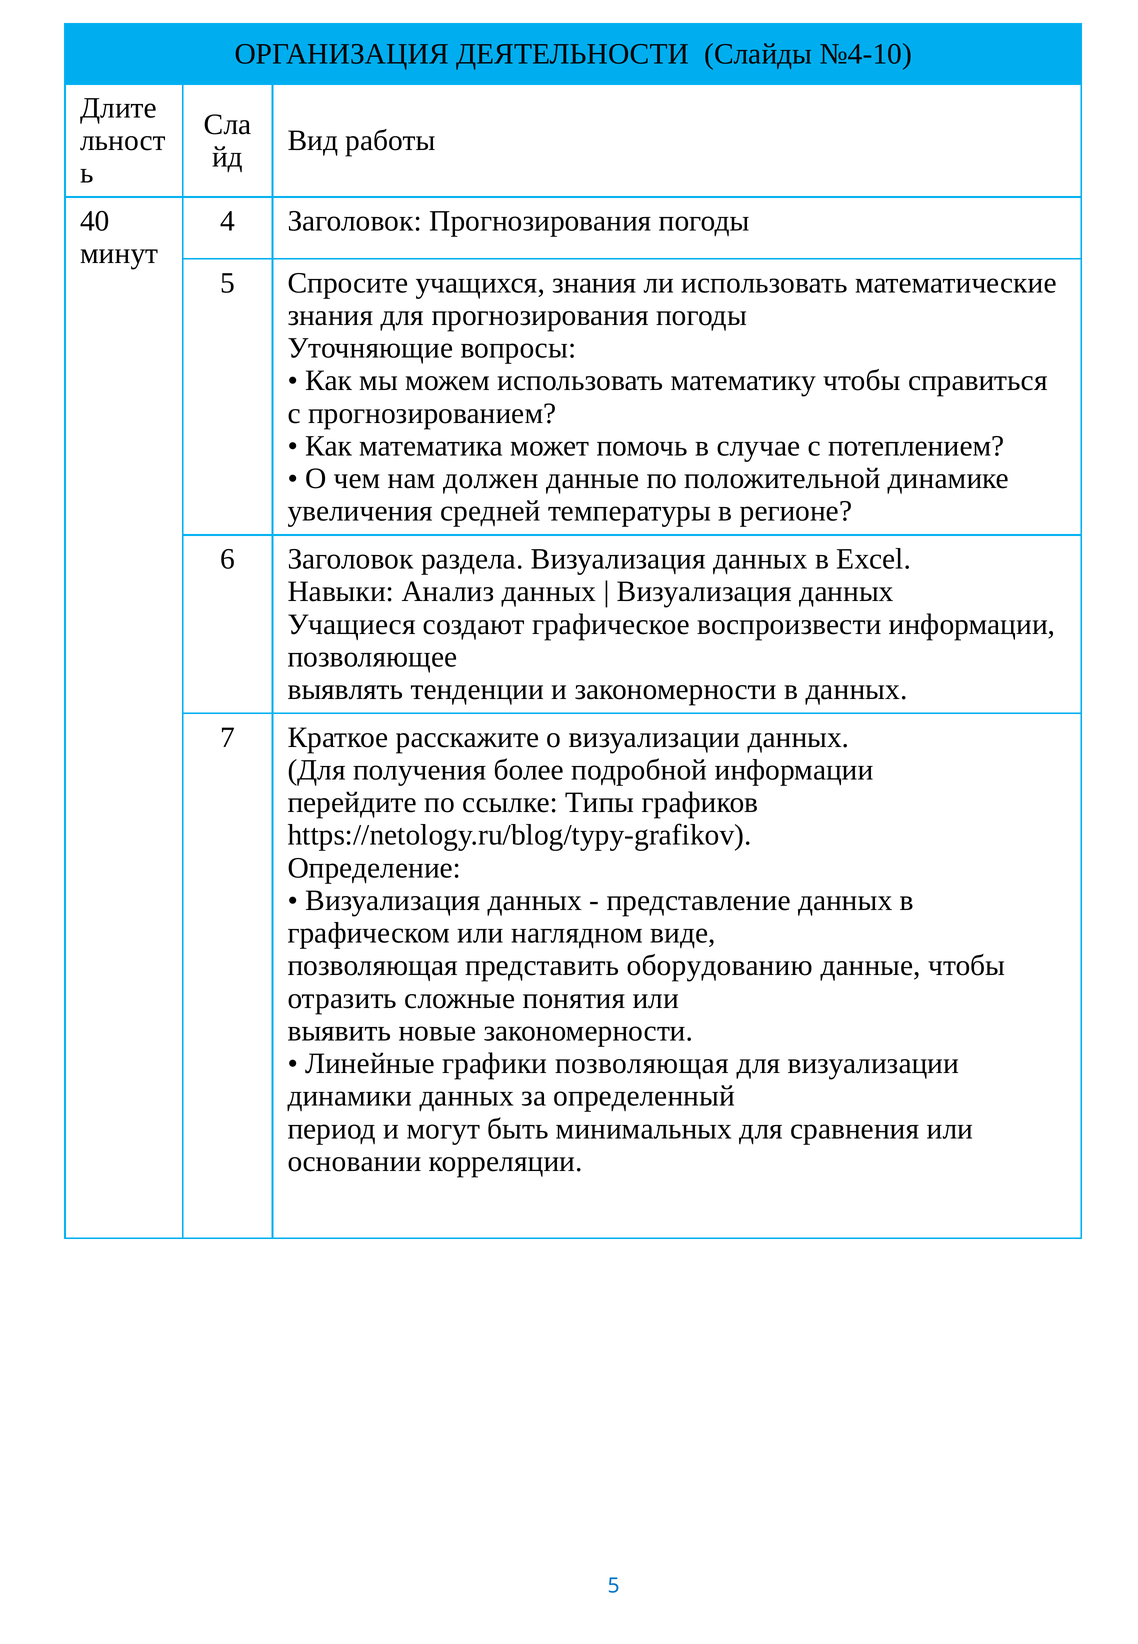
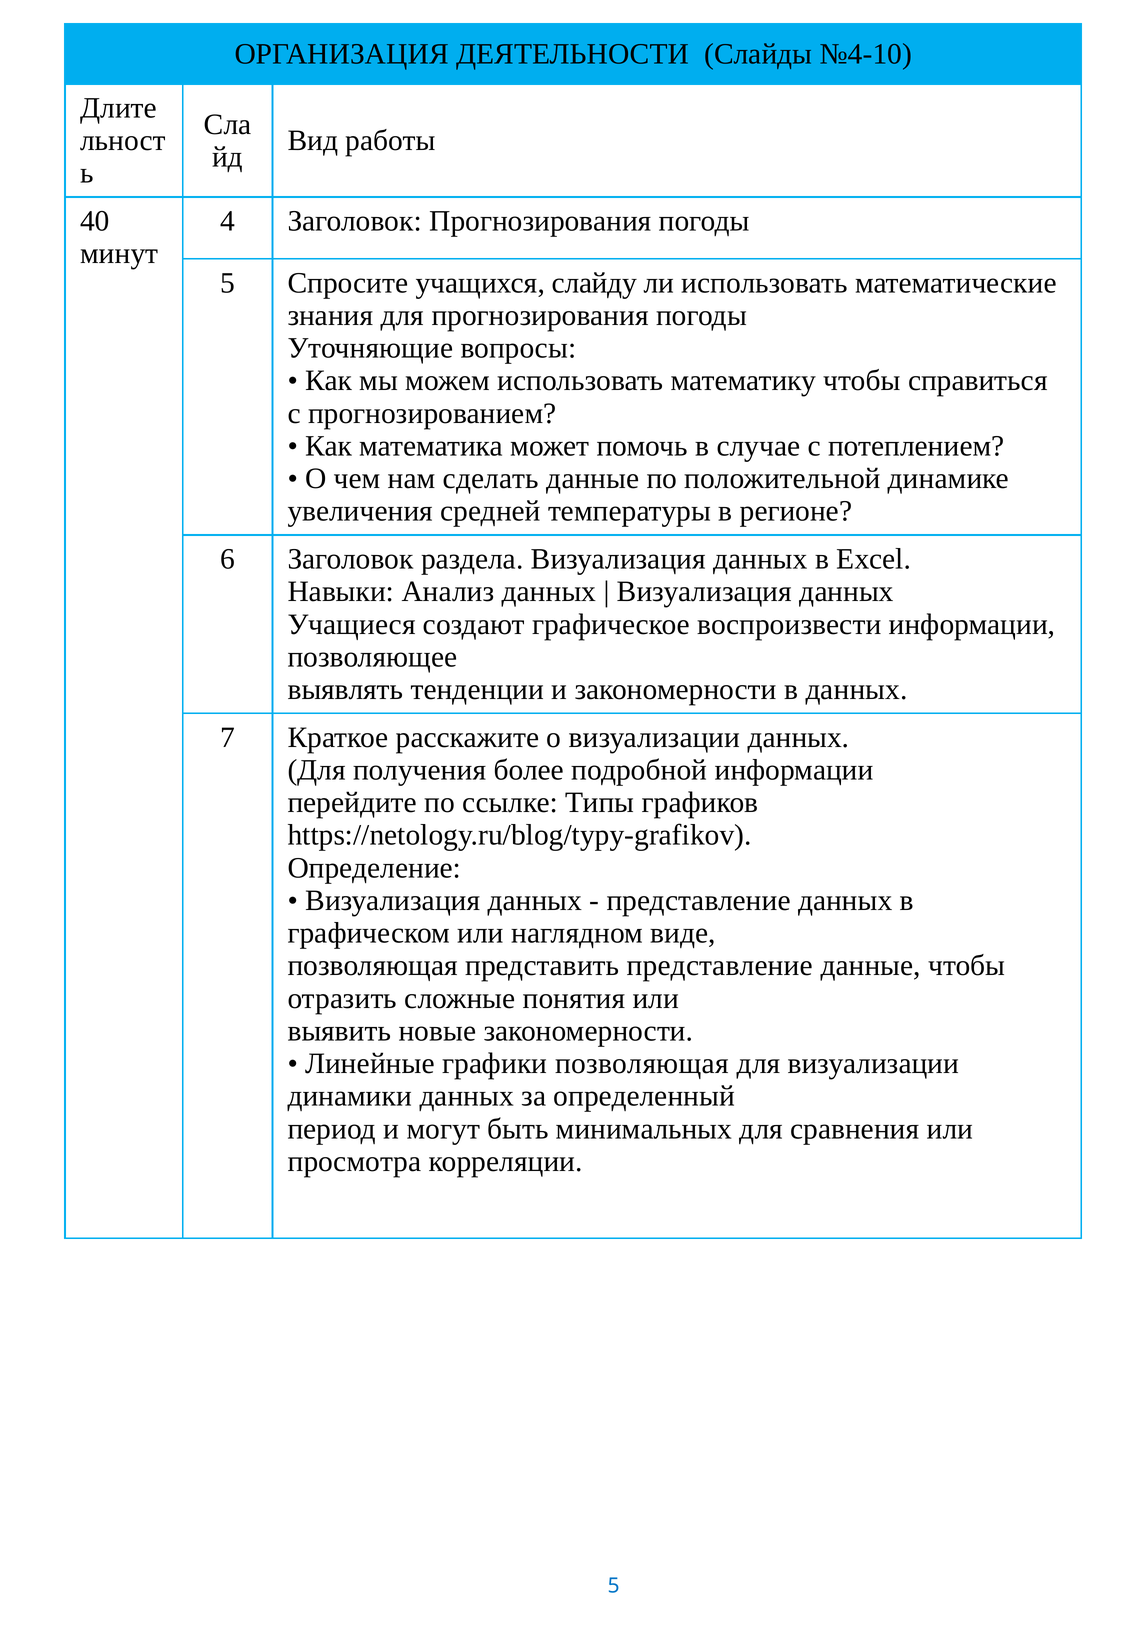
учащихся знания: знания -> слайду
должен: должен -> сделать
представить оборудованию: оборудованию -> представление
основании: основании -> просмотра
